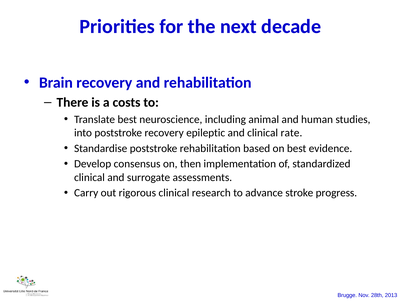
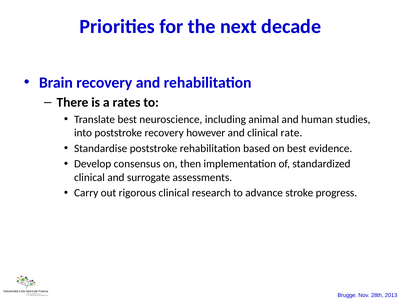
costs: costs -> rates
epileptic: epileptic -> however
